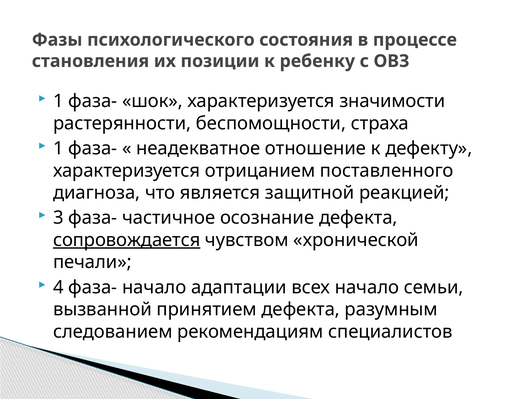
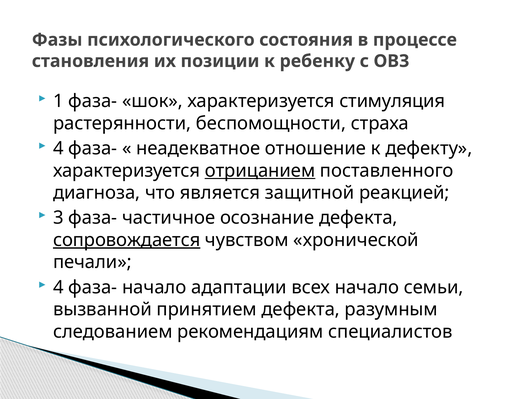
значимости: значимости -> стимуляция
1 at (58, 148): 1 -> 4
отрицанием underline: none -> present
